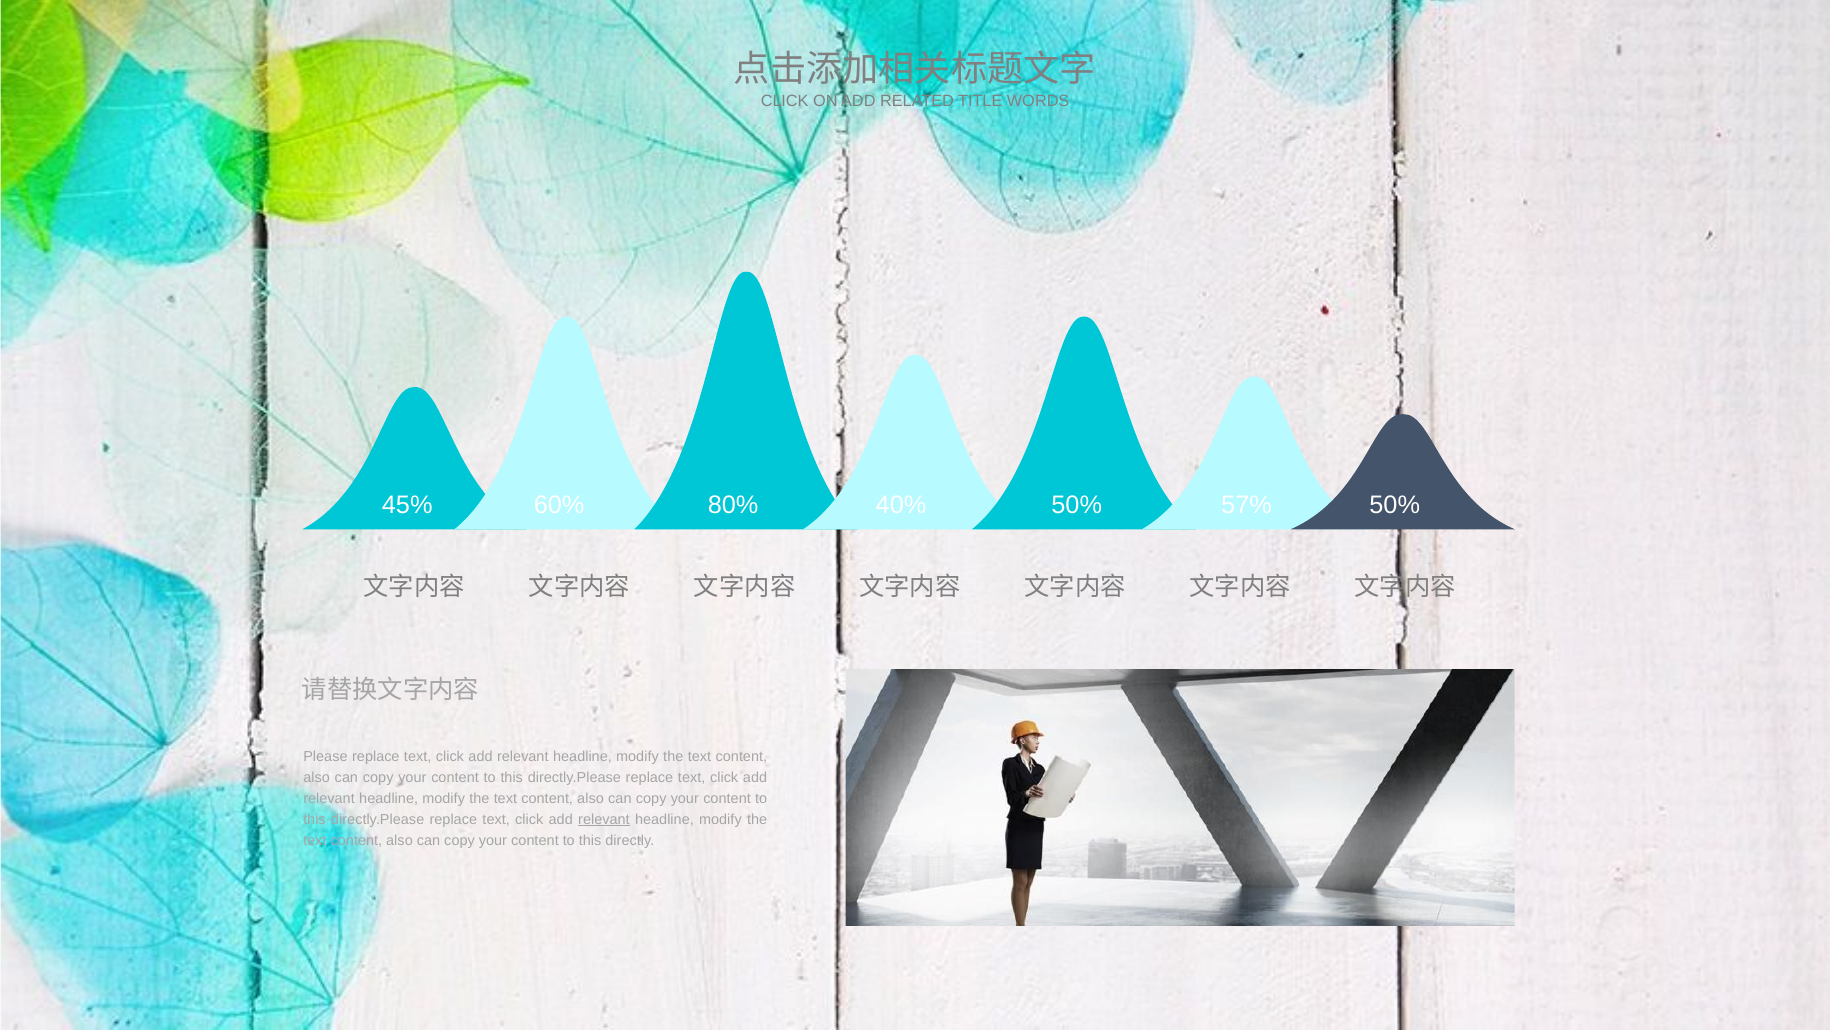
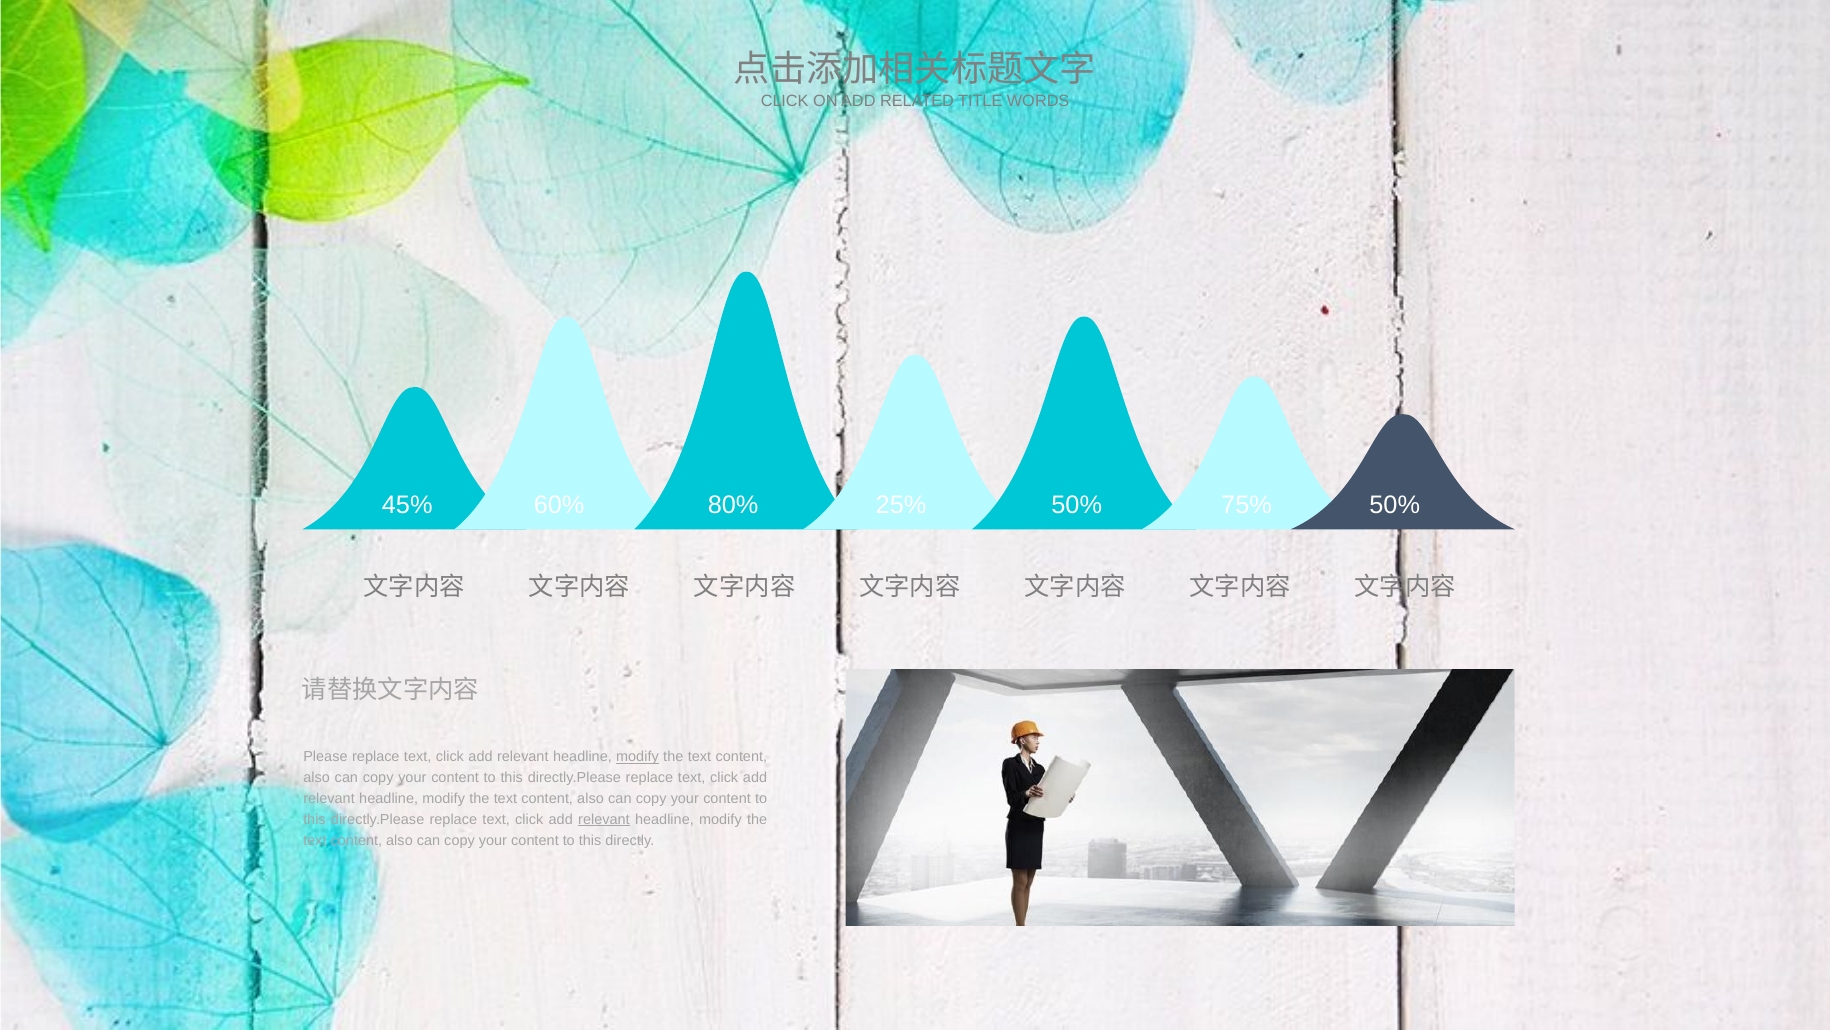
40%: 40% -> 25%
57%: 57% -> 75%
modify at (637, 757) underline: none -> present
